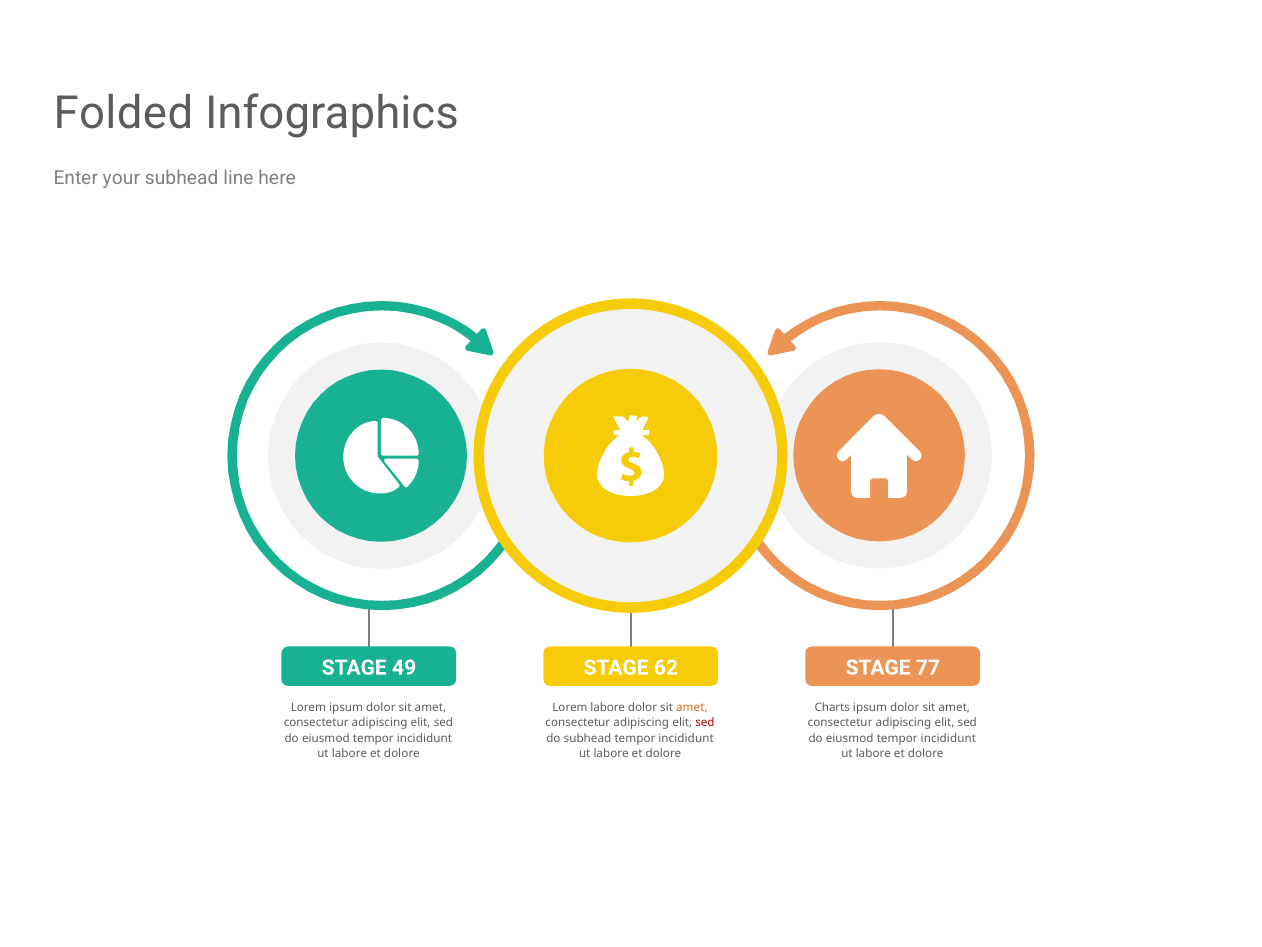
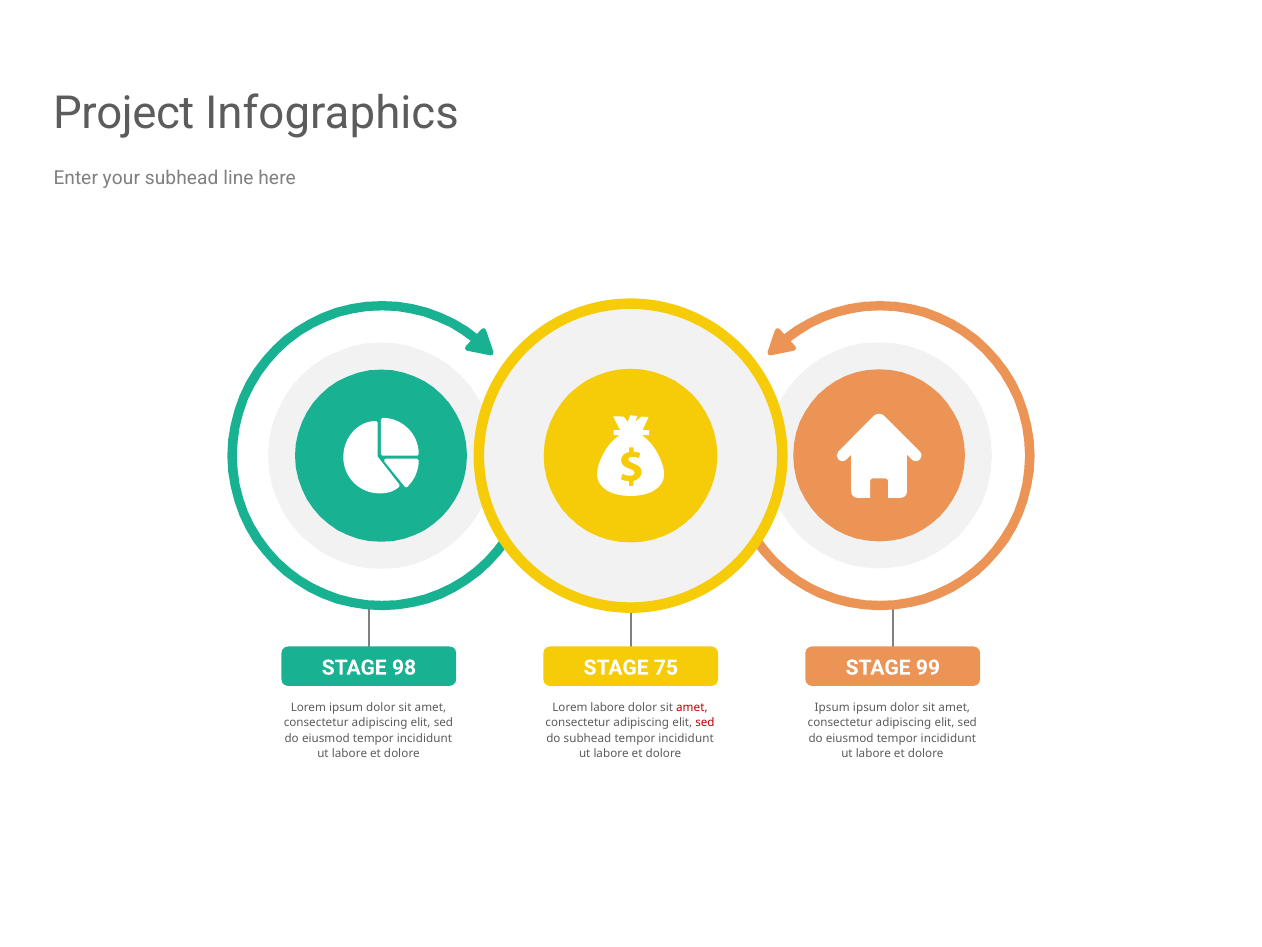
Folded: Folded -> Project
49: 49 -> 98
62: 62 -> 75
77: 77 -> 99
amet at (692, 707) colour: orange -> red
Charts at (832, 707): Charts -> Ipsum
